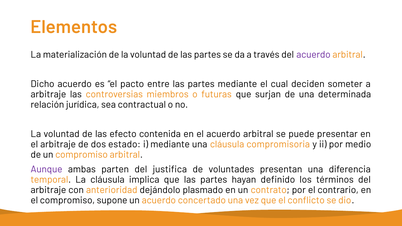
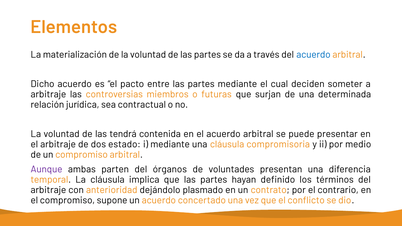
acuerdo at (313, 55) colour: purple -> blue
efecto: efecto -> tendrá
justifica: justifica -> órganos
